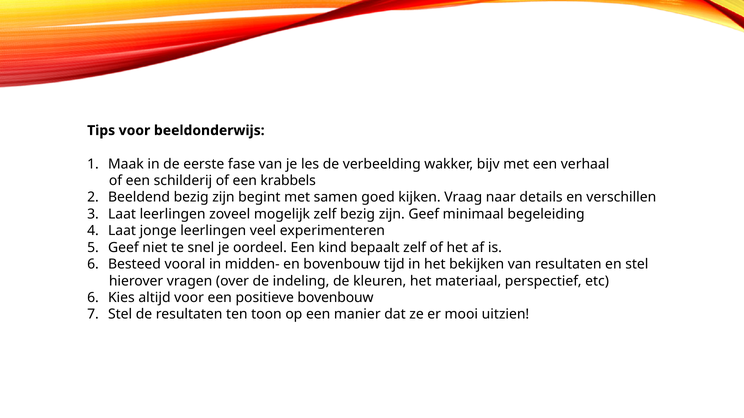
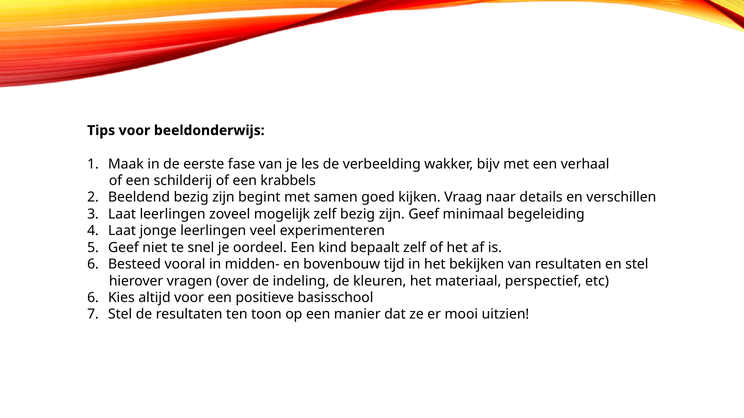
positieve bovenbouw: bovenbouw -> basisschool
